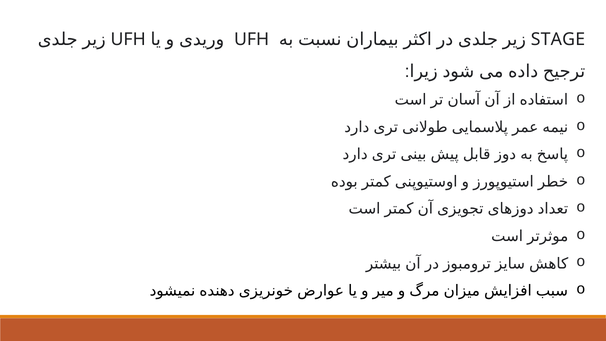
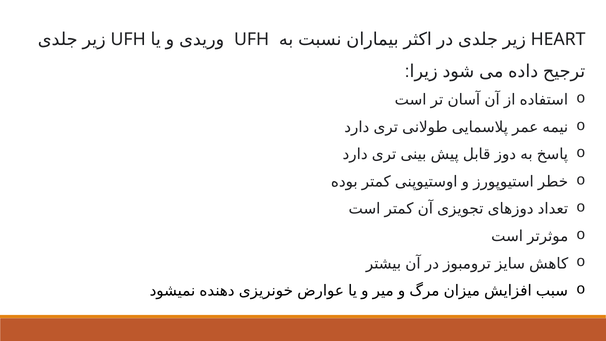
STAGE: STAGE -> HEART
